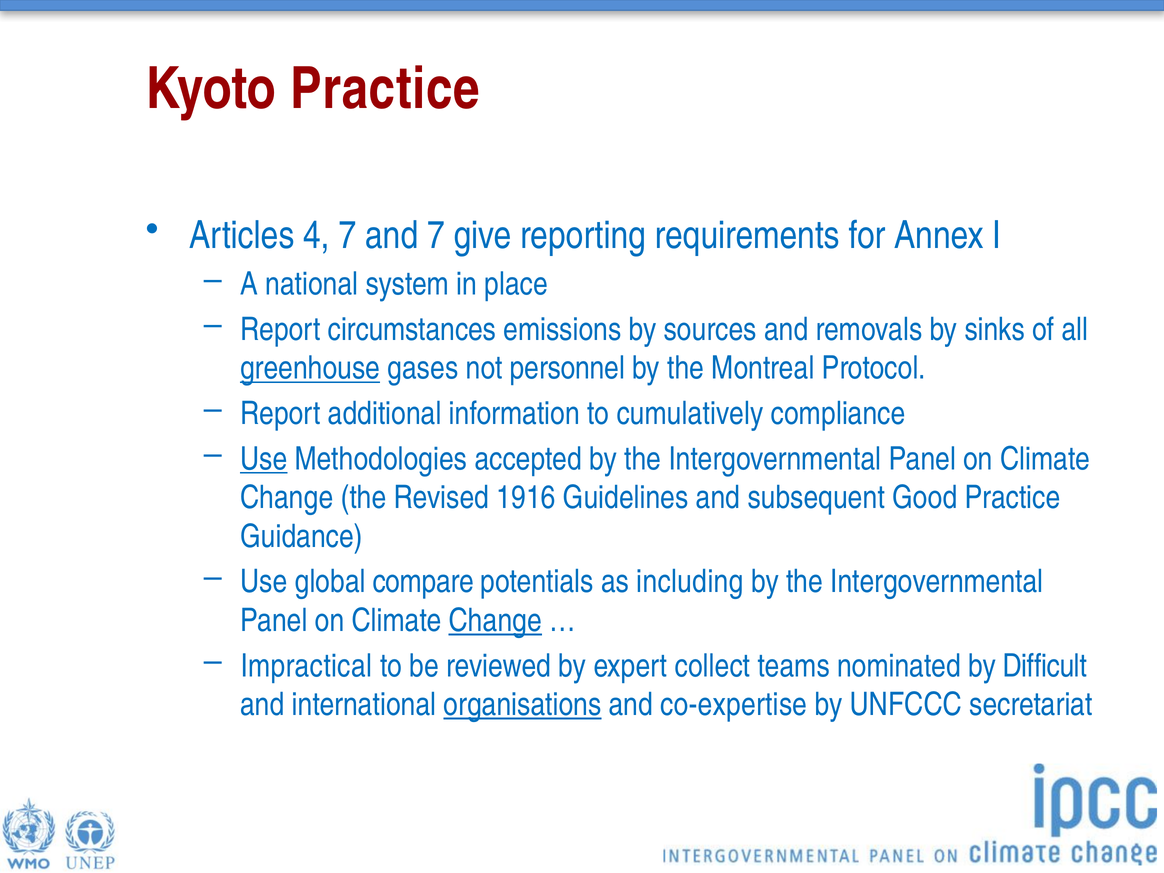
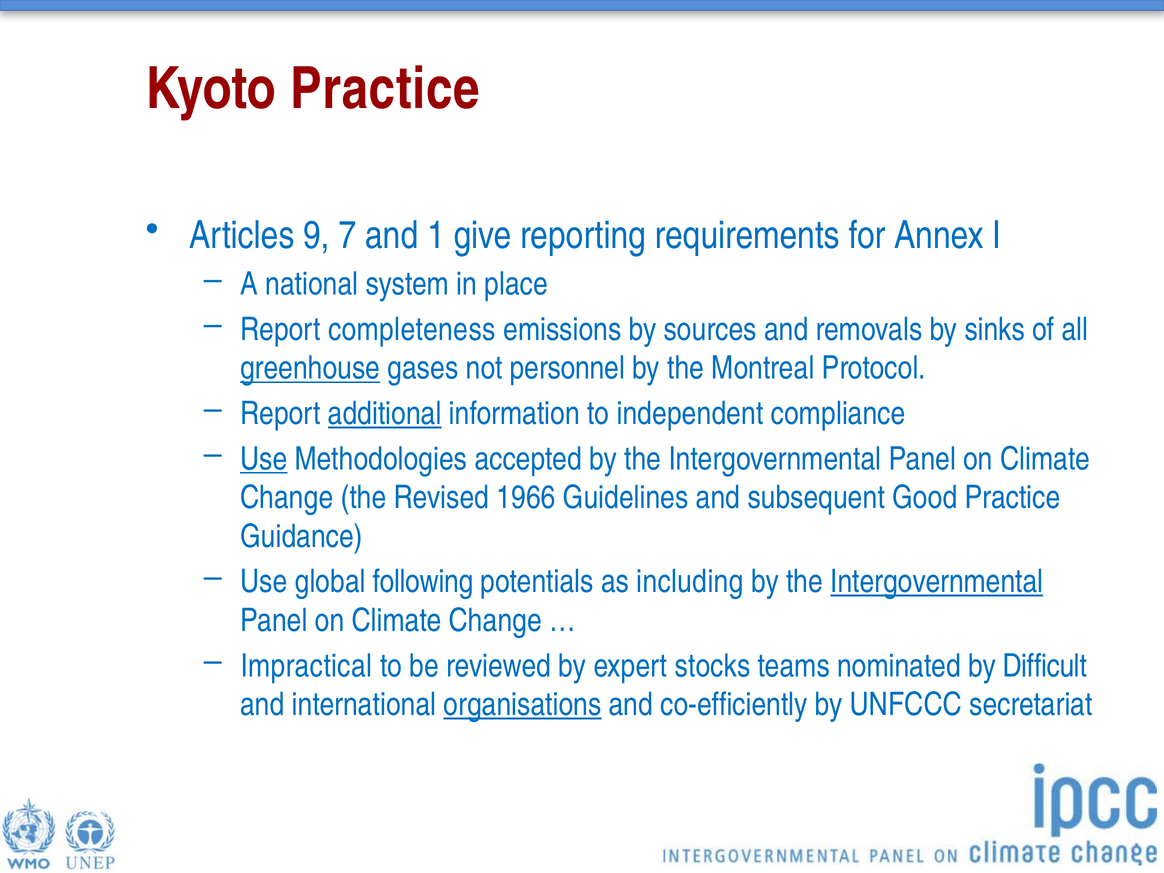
4: 4 -> 9
and 7: 7 -> 1
circumstances: circumstances -> completeness
additional underline: none -> present
cumulatively: cumulatively -> independent
1916: 1916 -> 1966
compare: compare -> following
Intergovernmental at (937, 582) underline: none -> present
Change at (495, 621) underline: present -> none
collect: collect -> stocks
co-expertise: co-expertise -> co-efficiently
